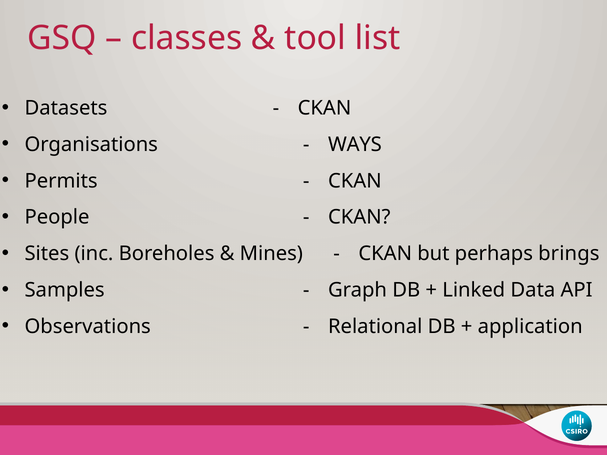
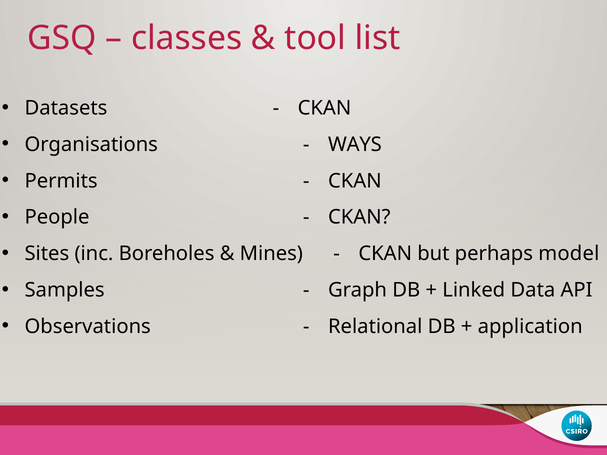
brings: brings -> model
